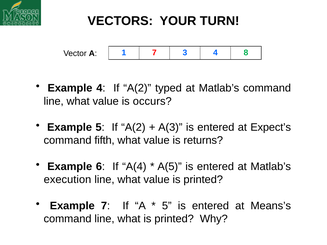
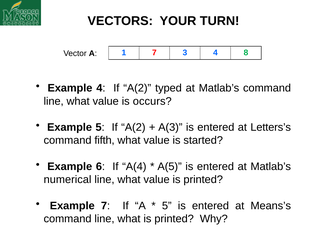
Expect’s: Expect’s -> Letters’s
returns: returns -> started
execution: execution -> numerical
